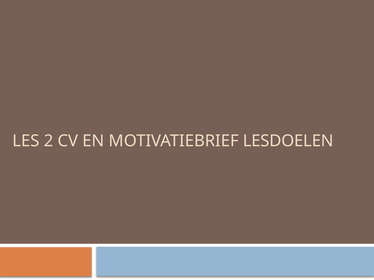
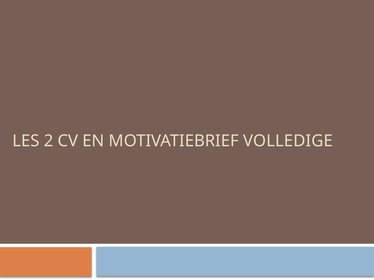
LESDOELEN: LESDOELEN -> VOLLEDIGE
